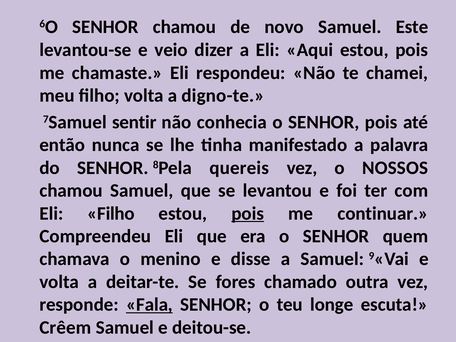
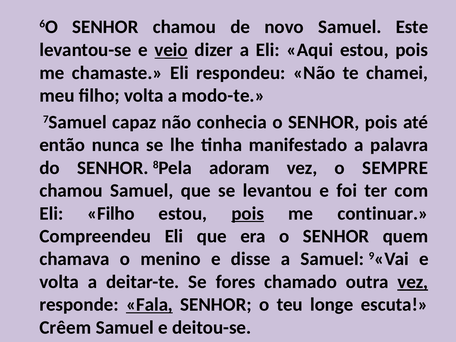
veio underline: none -> present
digno-te: digno-te -> modo-te
sentir: sentir -> capaz
quereis: quereis -> adoram
NOSSOS: NOSSOS -> SEMPRE
vez at (413, 282) underline: none -> present
